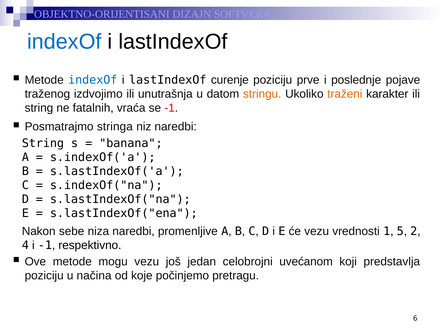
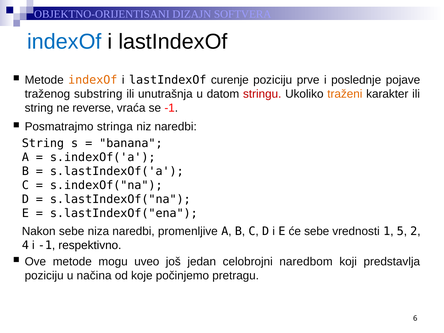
indexOf at (93, 80) colour: blue -> orange
izdvojimo: izdvojimo -> substring
stringu colour: orange -> red
fatalnih: fatalnih -> reverse
će vezu: vezu -> sebe
mogu vezu: vezu -> uveo
uvećanom: uvećanom -> naredbom
